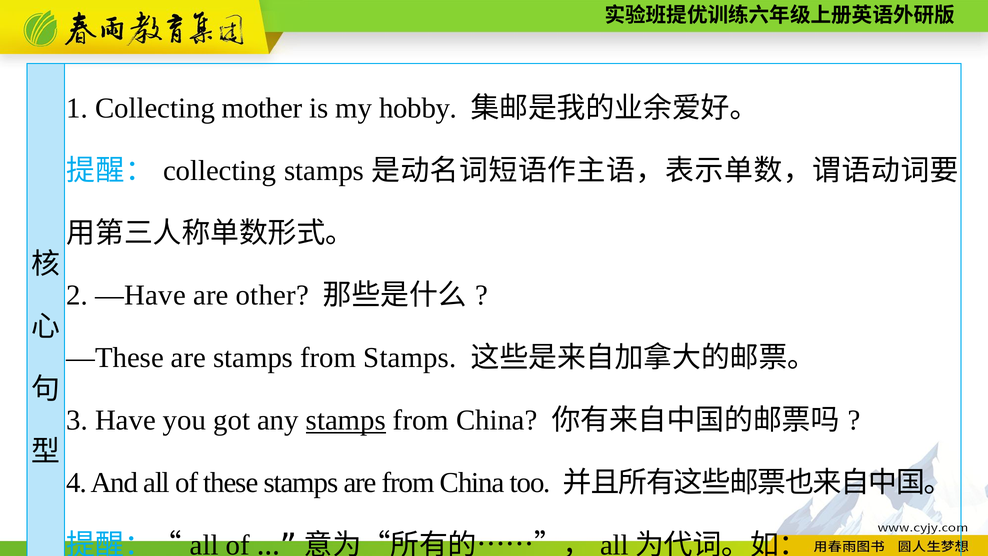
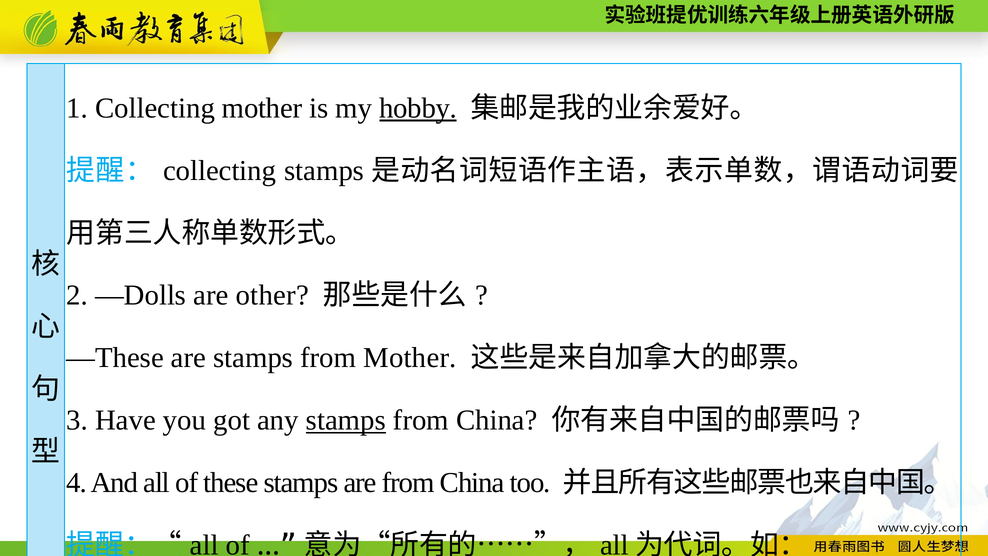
hobby underline: none -> present
—Have: —Have -> —Dolls
from Stamps: Stamps -> Mother
